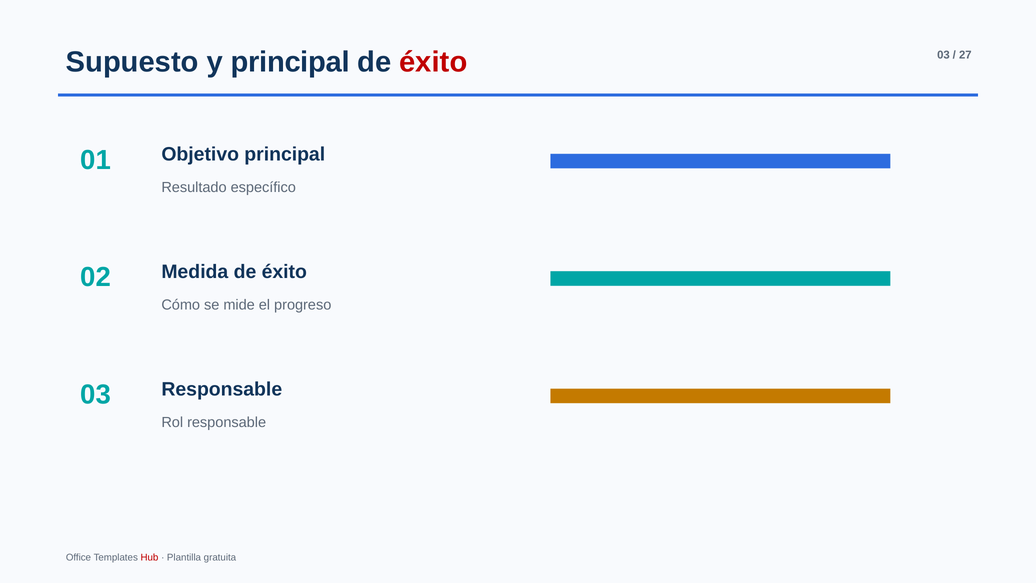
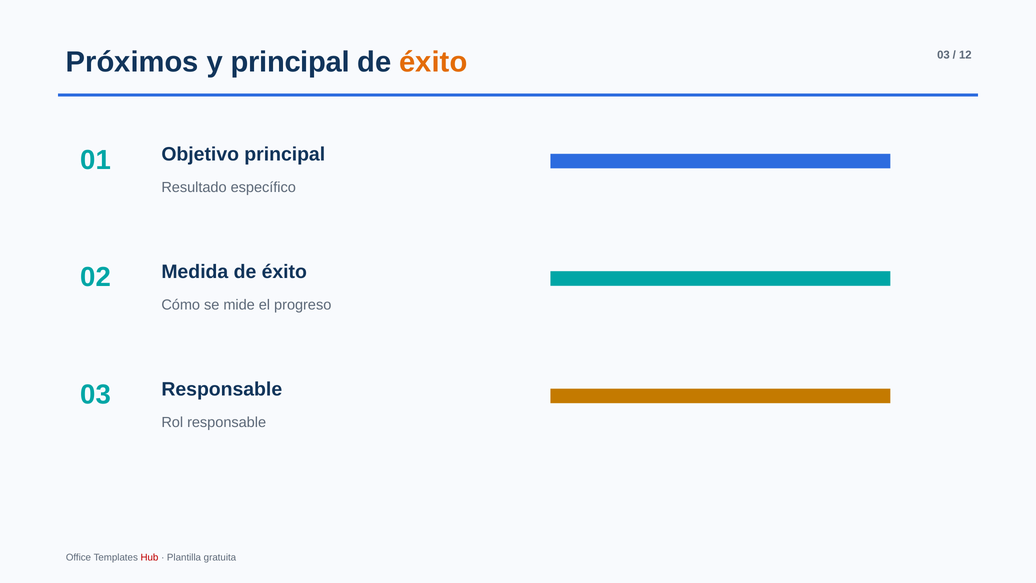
Supuesto: Supuesto -> Próximos
éxito at (433, 62) colour: red -> orange
27: 27 -> 12
